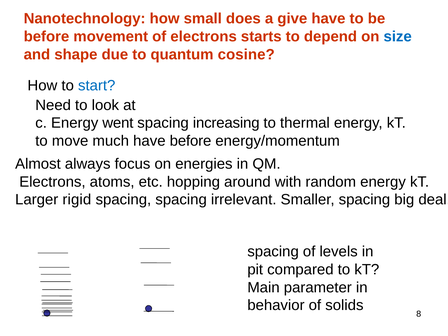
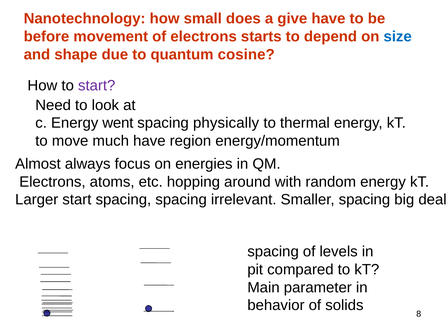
start at (97, 86) colour: blue -> purple
increasing: increasing -> physically
have before: before -> region
Larger rigid: rigid -> start
